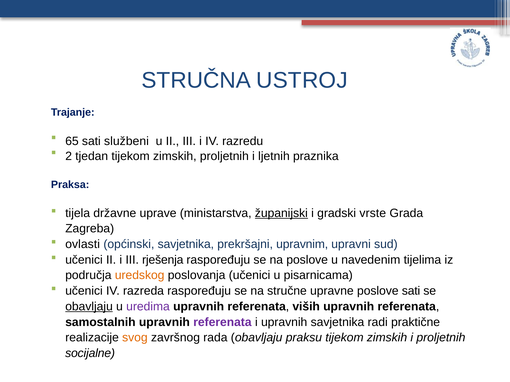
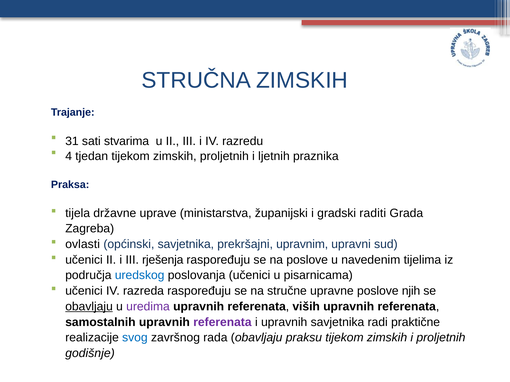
STRUČNA USTROJ: USTROJ -> ZIMSKIH
65: 65 -> 31
službeni: službeni -> stvarima
2: 2 -> 4
županijski underline: present -> none
vrste: vrste -> raditi
uredskog colour: orange -> blue
poslove sati: sati -> njih
svog colour: orange -> blue
socijalne: socijalne -> godišnje
